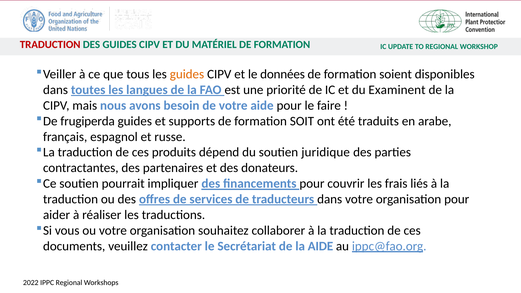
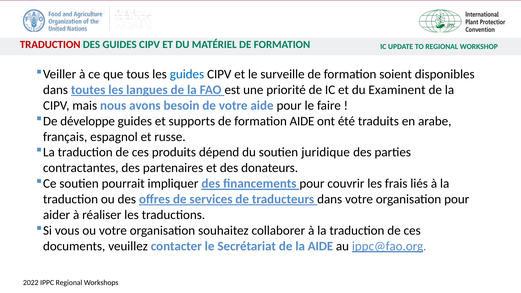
guides at (187, 74) colour: orange -> blue
données: données -> surveille
frugiperda: frugiperda -> développe
formation SOIT: SOIT -> AIDE
